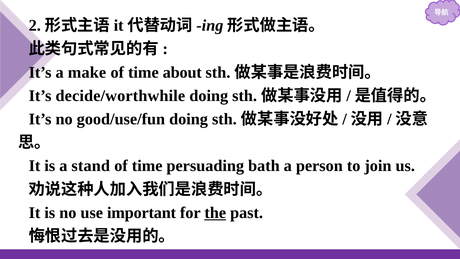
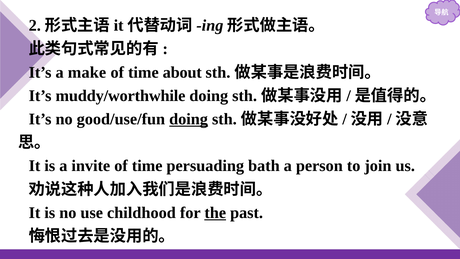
decide/worthwhile: decide/worthwhile -> muddy/worthwhile
doing at (189, 119) underline: none -> present
stand: stand -> invite
important: important -> childhood
